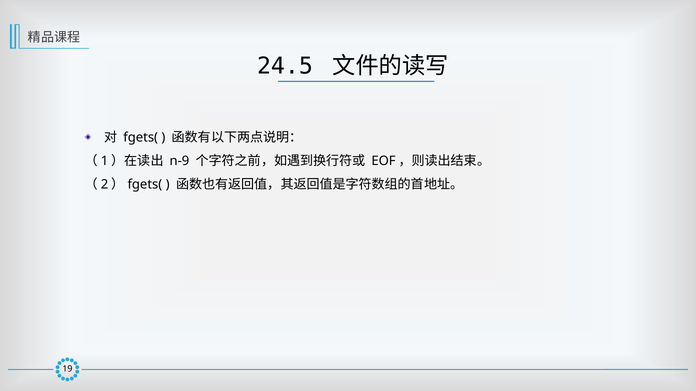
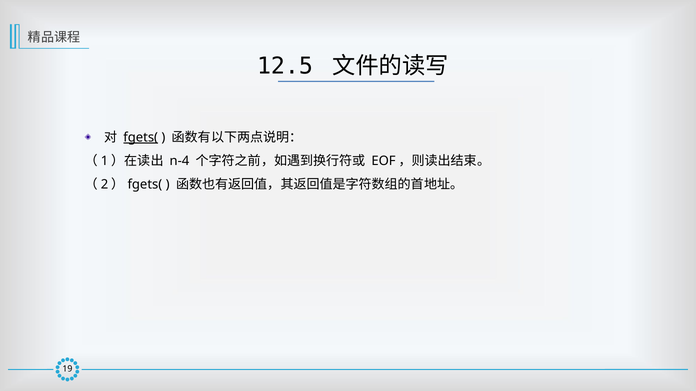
24.5: 24.5 -> 12.5
fgets( underline: none -> present
n-9: n-9 -> n-4
